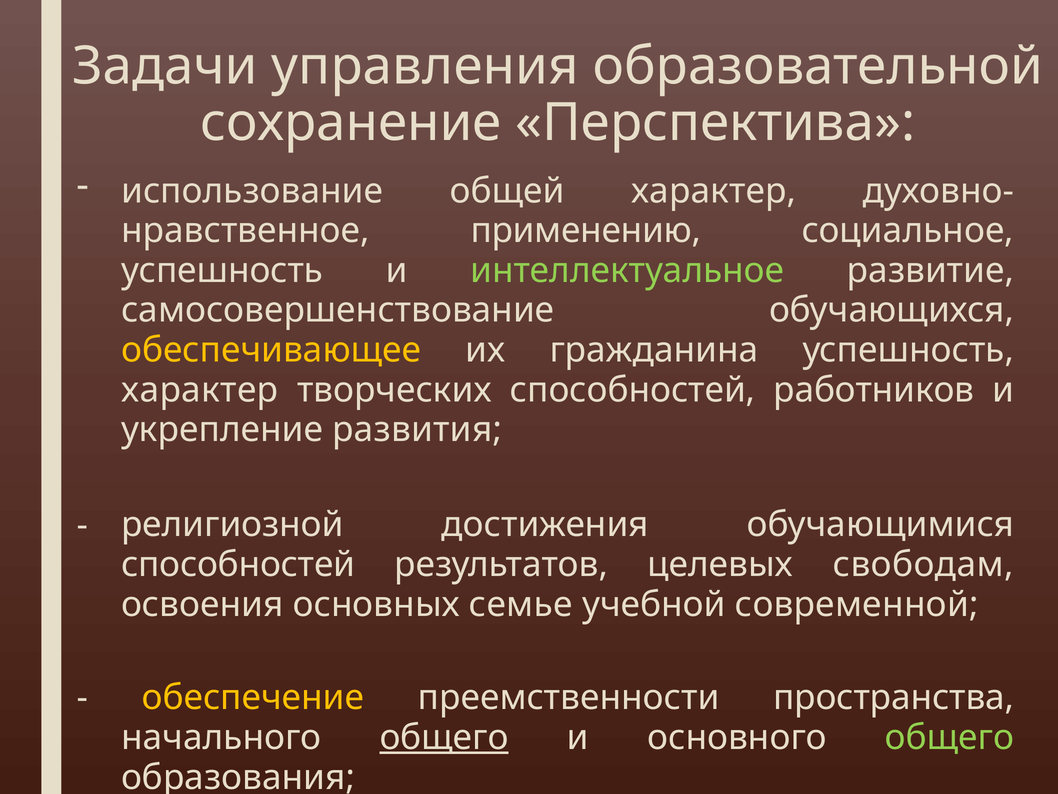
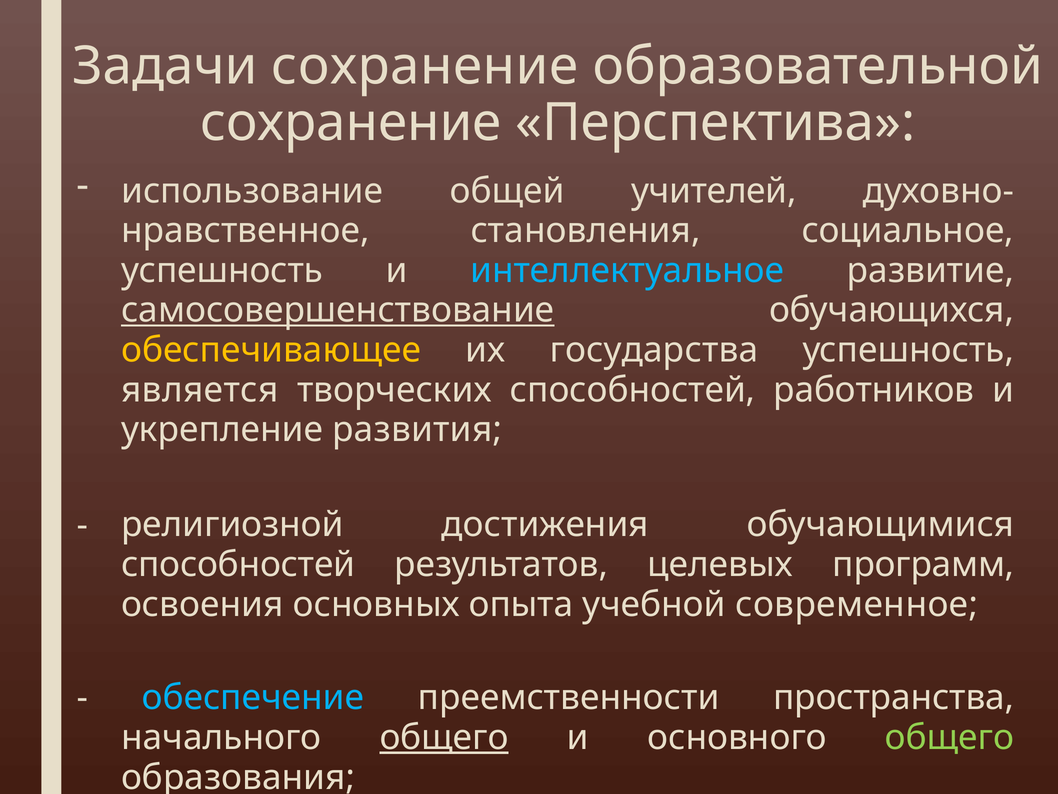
Задачи управления: управления -> сохранение
общей характер: характер -> учителей
применению: применению -> становления
интеллектуальное colour: light green -> light blue
самосовершенствование underline: none -> present
гражданина: гражданина -> государства
характер at (200, 390): характер -> является
свободам: свободам -> программ
семье: семье -> опыта
современной: современной -> современное
обеспечение colour: yellow -> light blue
